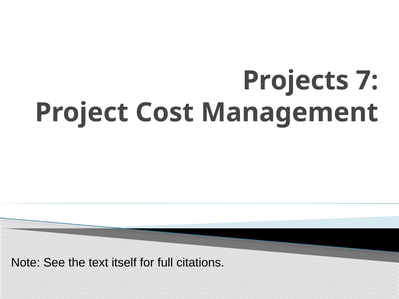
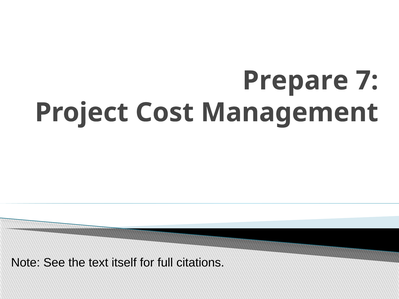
Projects: Projects -> Prepare
